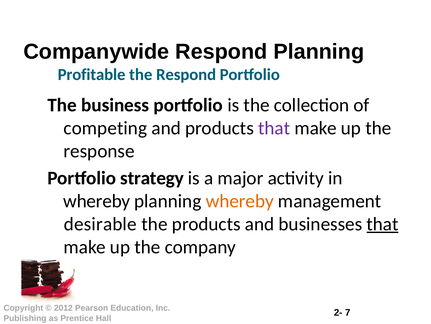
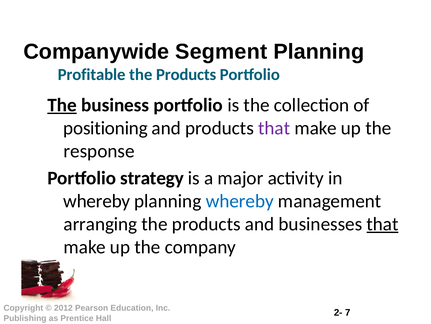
Companywide Respond: Respond -> Segment
Respond at (186, 74): Respond -> Products
The at (62, 105) underline: none -> present
competing: competing -> positioning
whereby at (240, 201) colour: orange -> blue
desirable: desirable -> arranging
